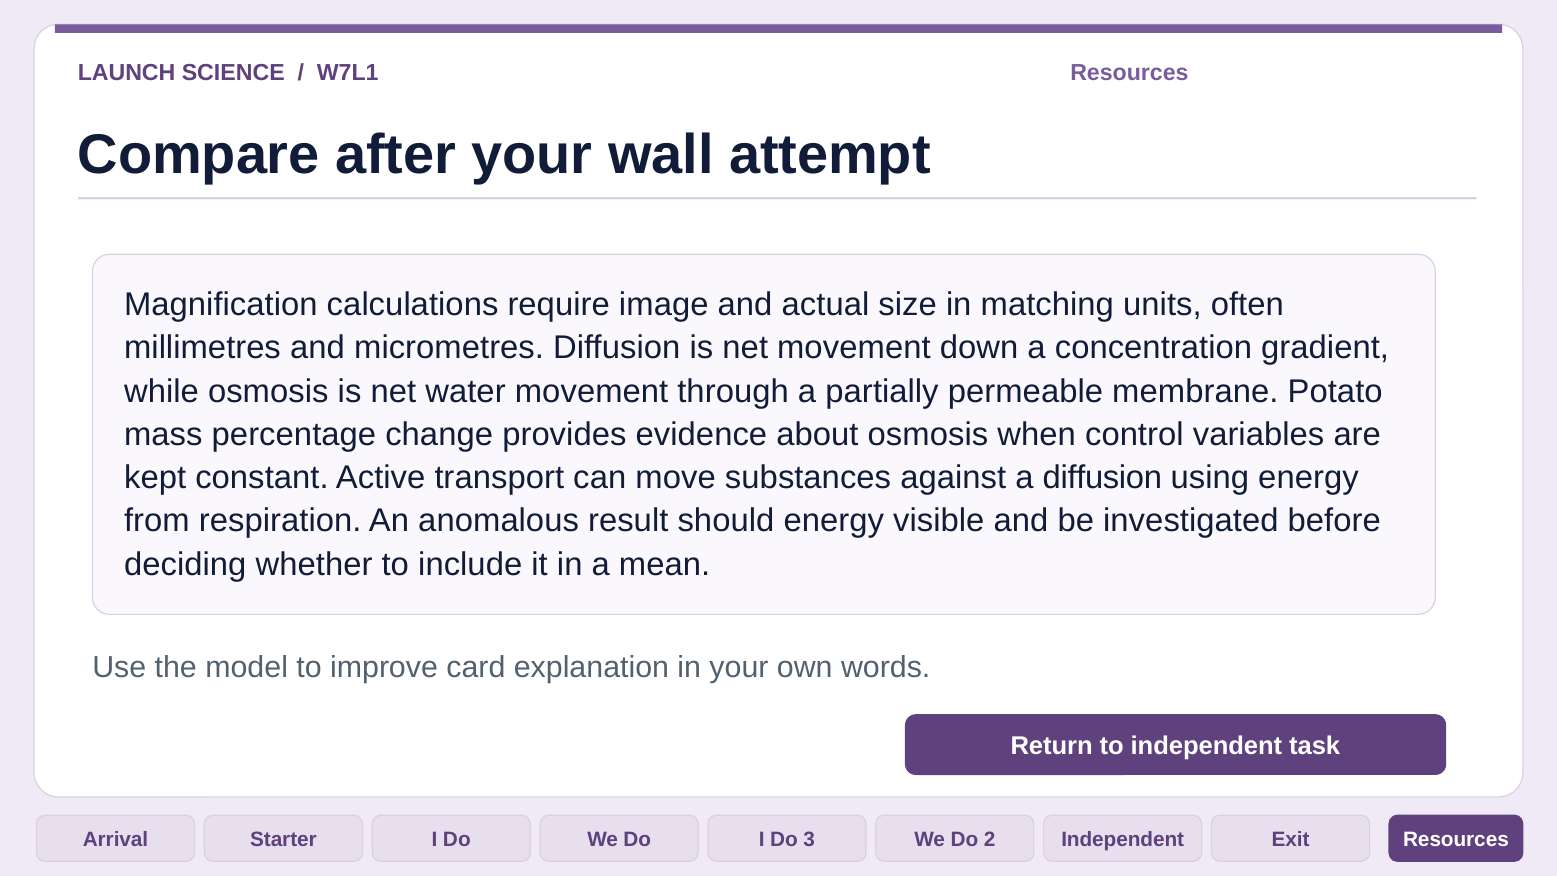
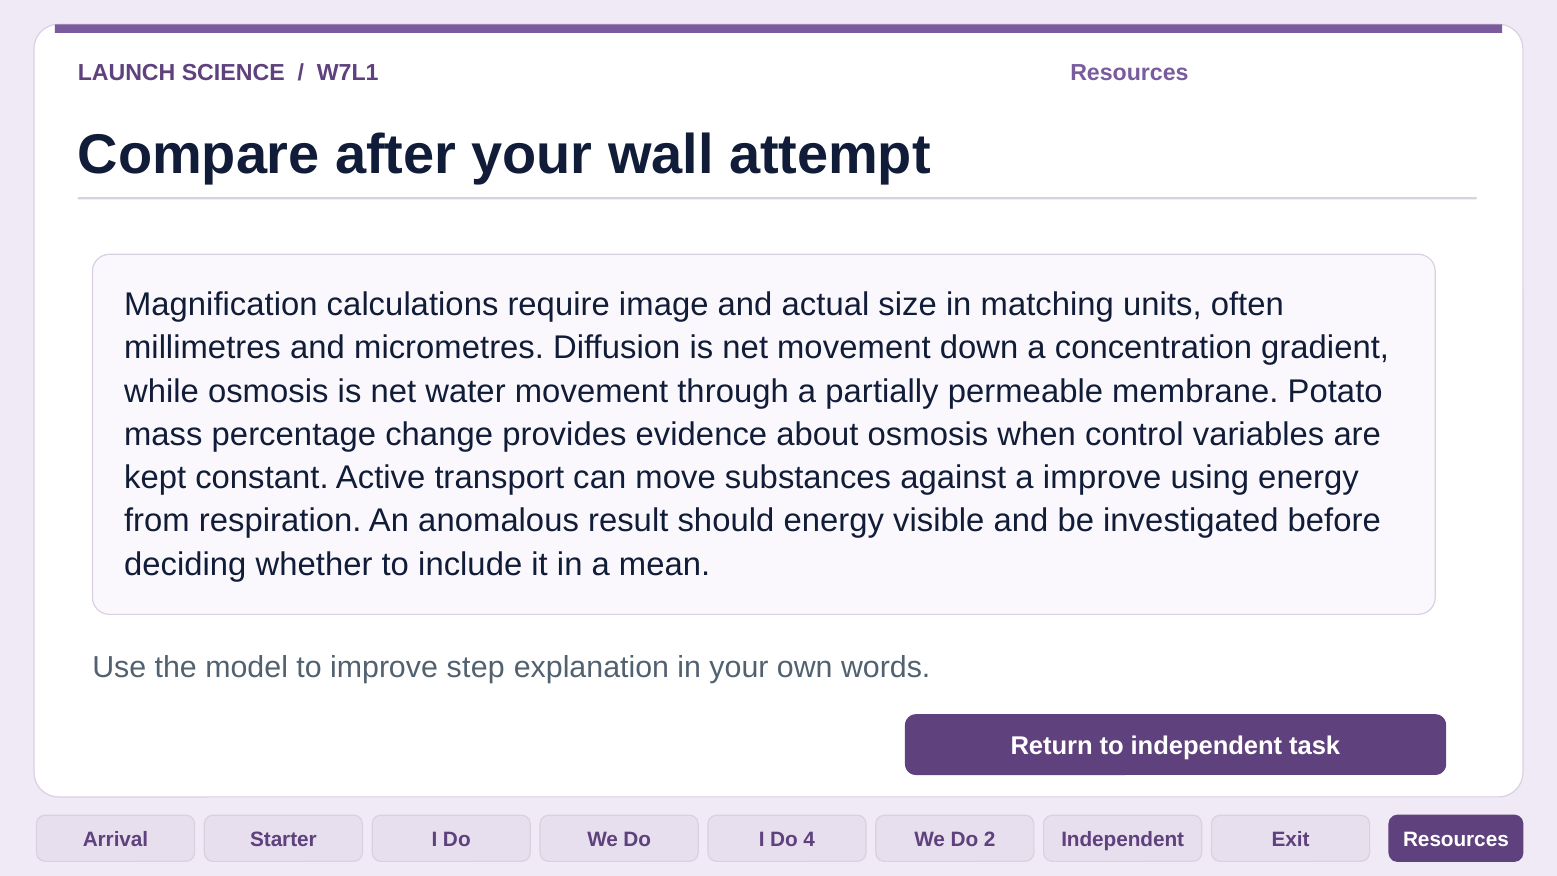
a diffusion: diffusion -> improve
card: card -> step
3: 3 -> 4
